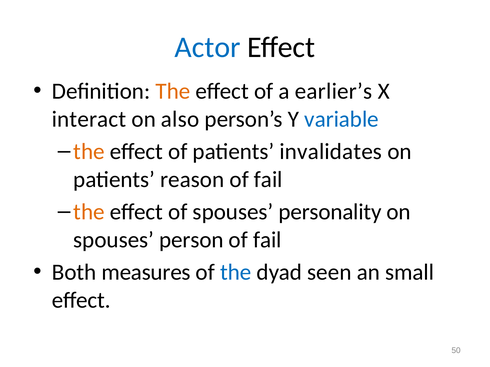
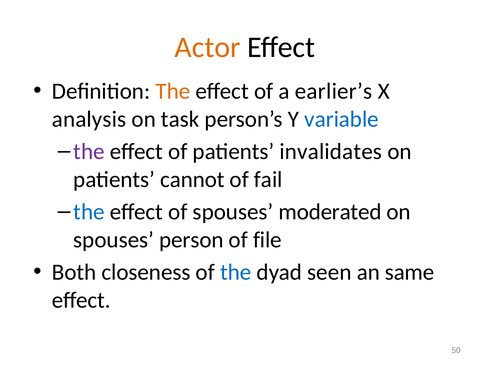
Actor colour: blue -> orange
interact: interact -> analysis
also: also -> task
the at (89, 152) colour: orange -> purple
reason: reason -> cannot
the at (89, 212) colour: orange -> blue
personality: personality -> moderated
fail at (267, 240): fail -> file
measures: measures -> closeness
small: small -> same
